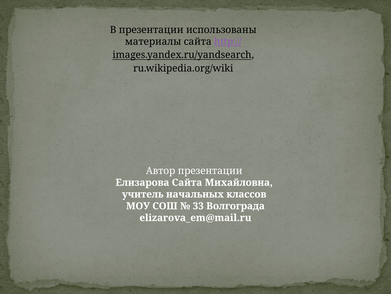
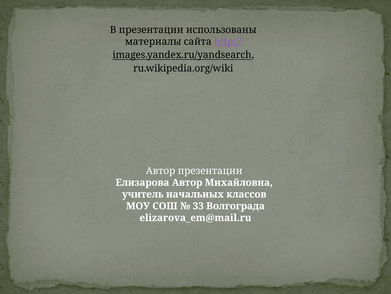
Елизарова Сайта: Сайта -> Автор
